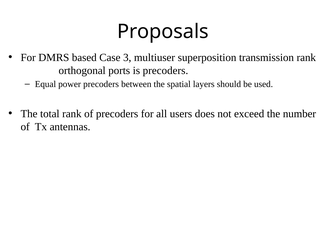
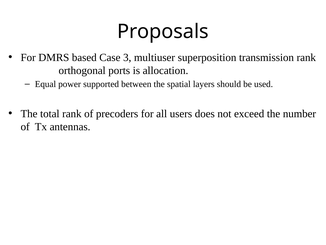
is precoders: precoders -> allocation
power precoders: precoders -> supported
